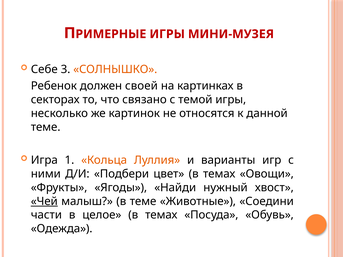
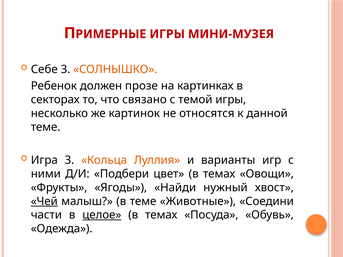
своей: своей -> прозе
Игра 1: 1 -> 3
целое underline: none -> present
